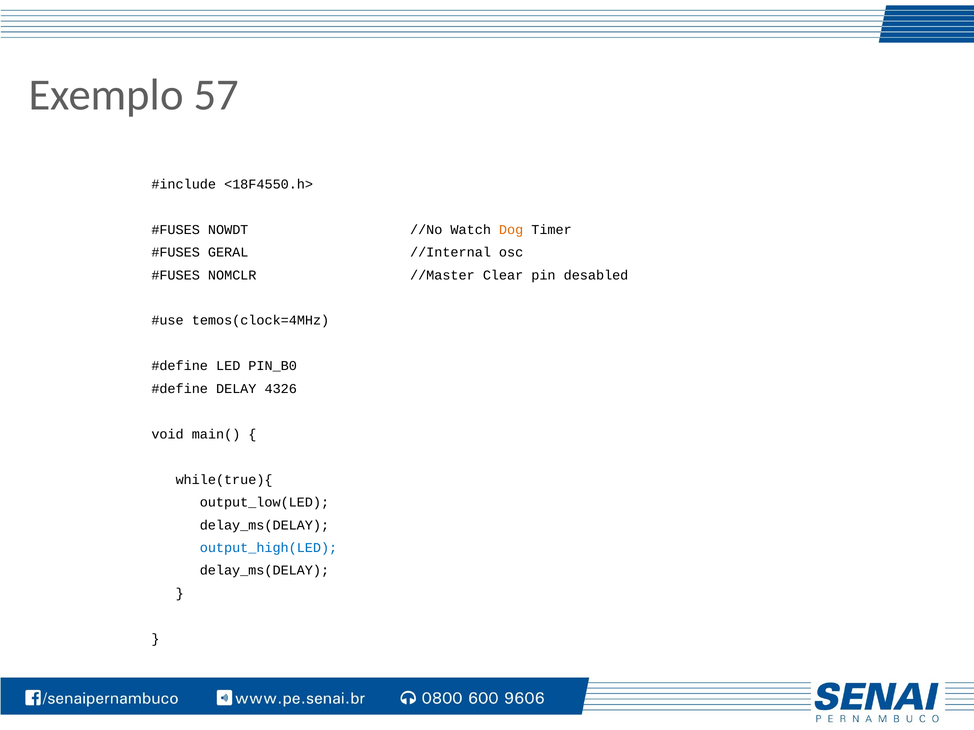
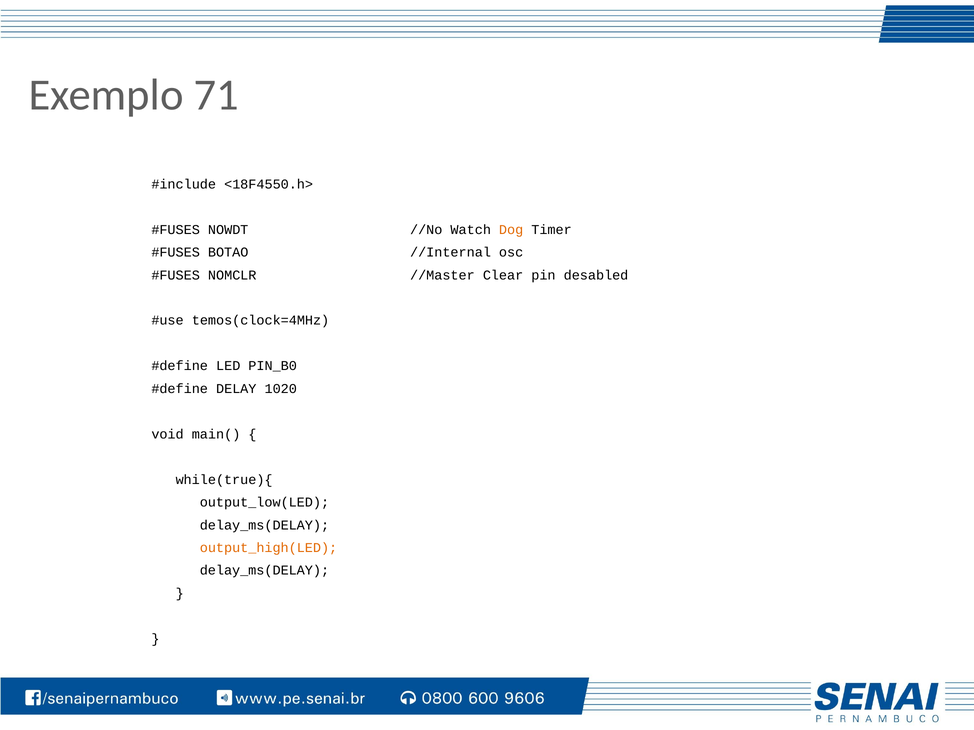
57: 57 -> 71
GERAL: GERAL -> BOTAO
4326: 4326 -> 1020
output_high(LED colour: blue -> orange
